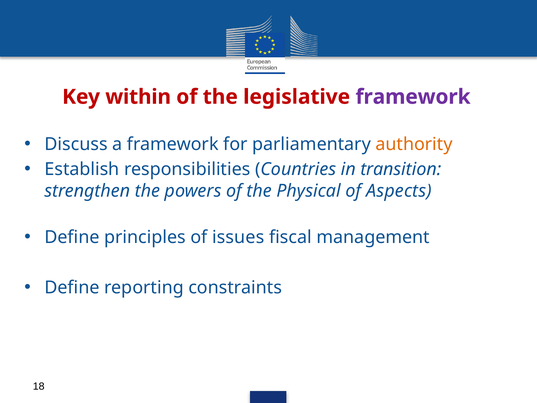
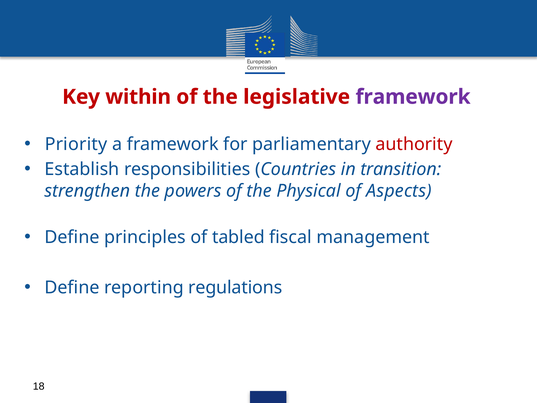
Discuss: Discuss -> Priority
authority colour: orange -> red
issues: issues -> tabled
constraints: constraints -> regulations
